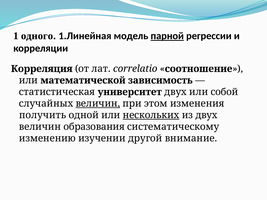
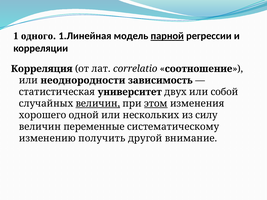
математической: математической -> неоднородности
этом underline: none -> present
получить: получить -> хорошего
нескольких underline: present -> none
из двух: двух -> силу
образования: образования -> переменные
изучении: изучении -> получить
